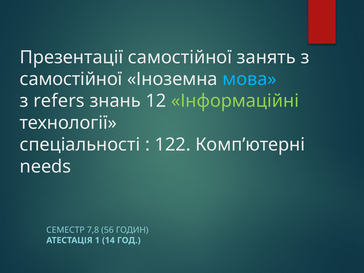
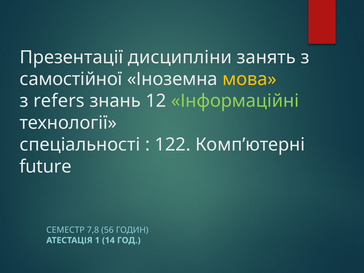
Презентації самостійної: самостійної -> дисципліни
мова colour: light blue -> yellow
needs: needs -> future
